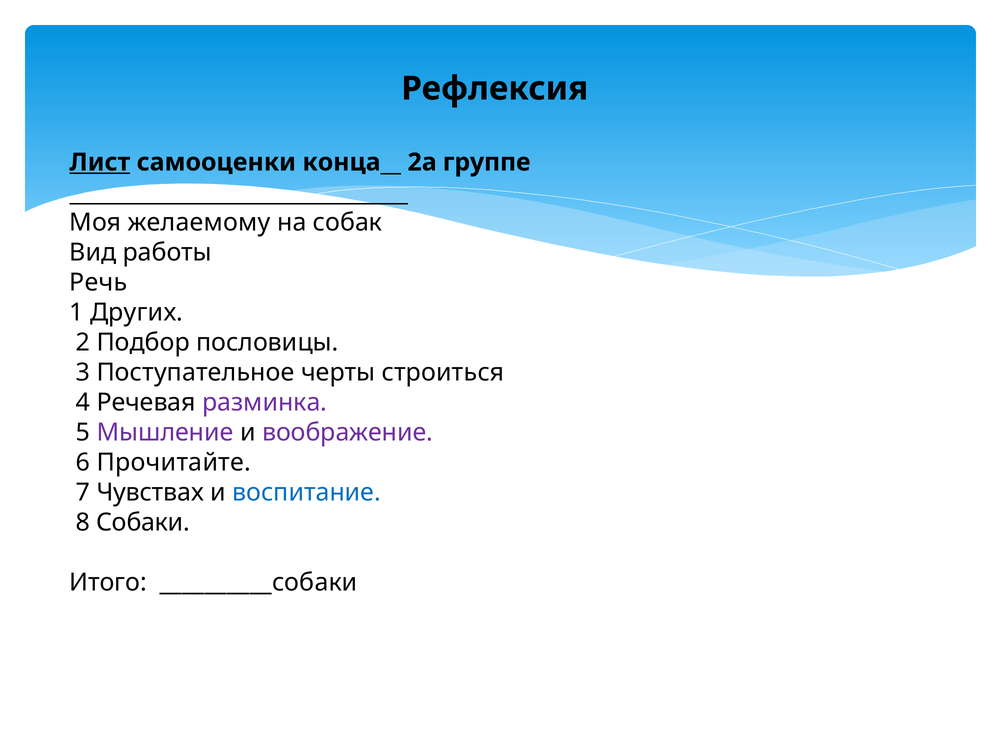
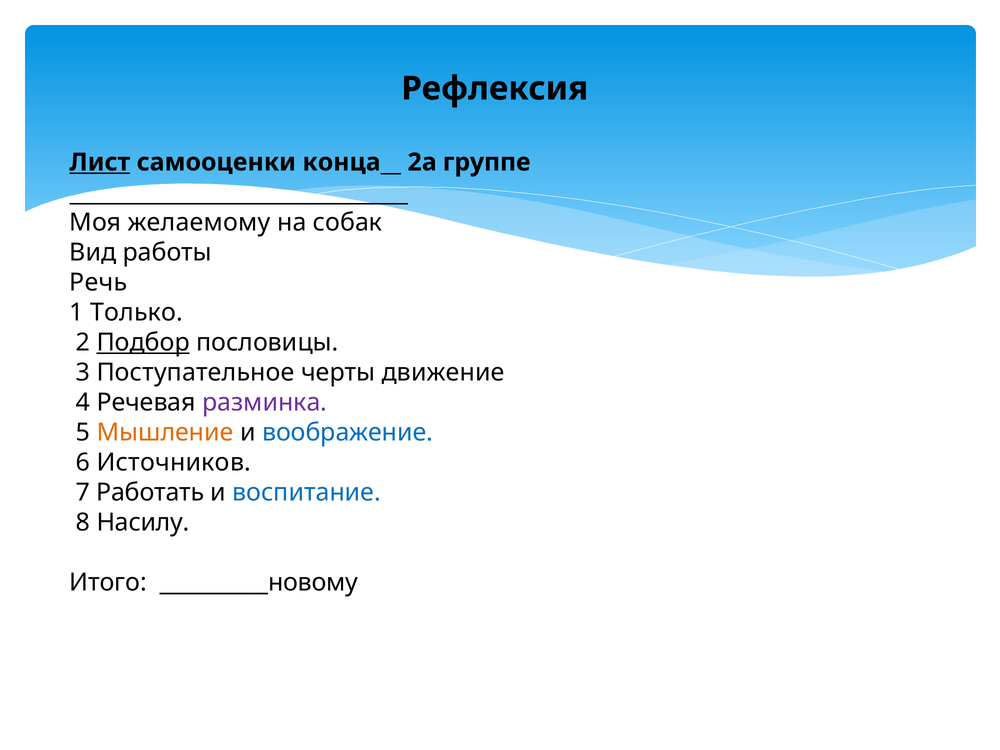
Других: Других -> Только
Подбор underline: none -> present
строиться: строиться -> движение
Мышление colour: purple -> orange
воображение colour: purple -> blue
Прочитайте: Прочитайте -> Источников
Чувствах: Чувствах -> Работать
Собаки: Собаки -> Насилу
__________собаки: __________собаки -> __________новому
